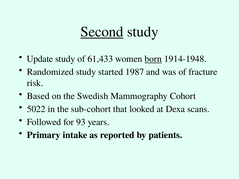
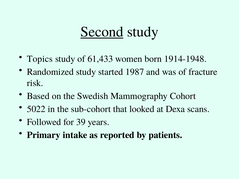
Update: Update -> Topics
born underline: present -> none
93: 93 -> 39
